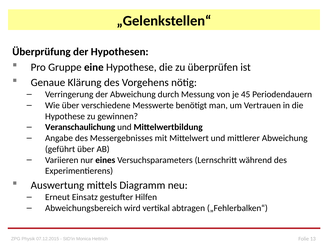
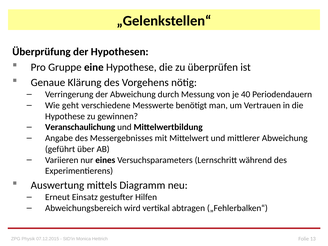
45: 45 -> 40
Wie über: über -> geht
